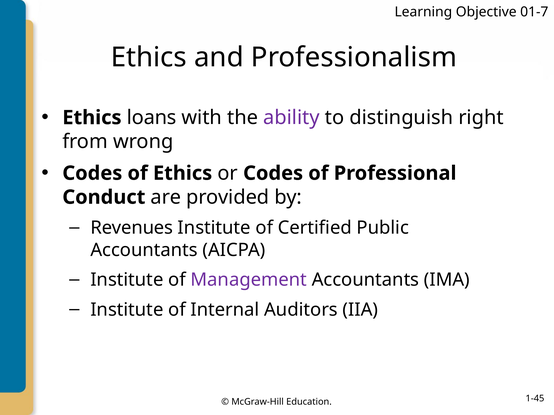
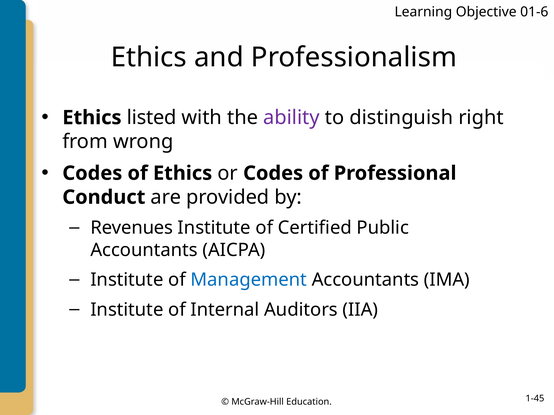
01-7: 01-7 -> 01-6
loans: loans -> listed
Management colour: purple -> blue
